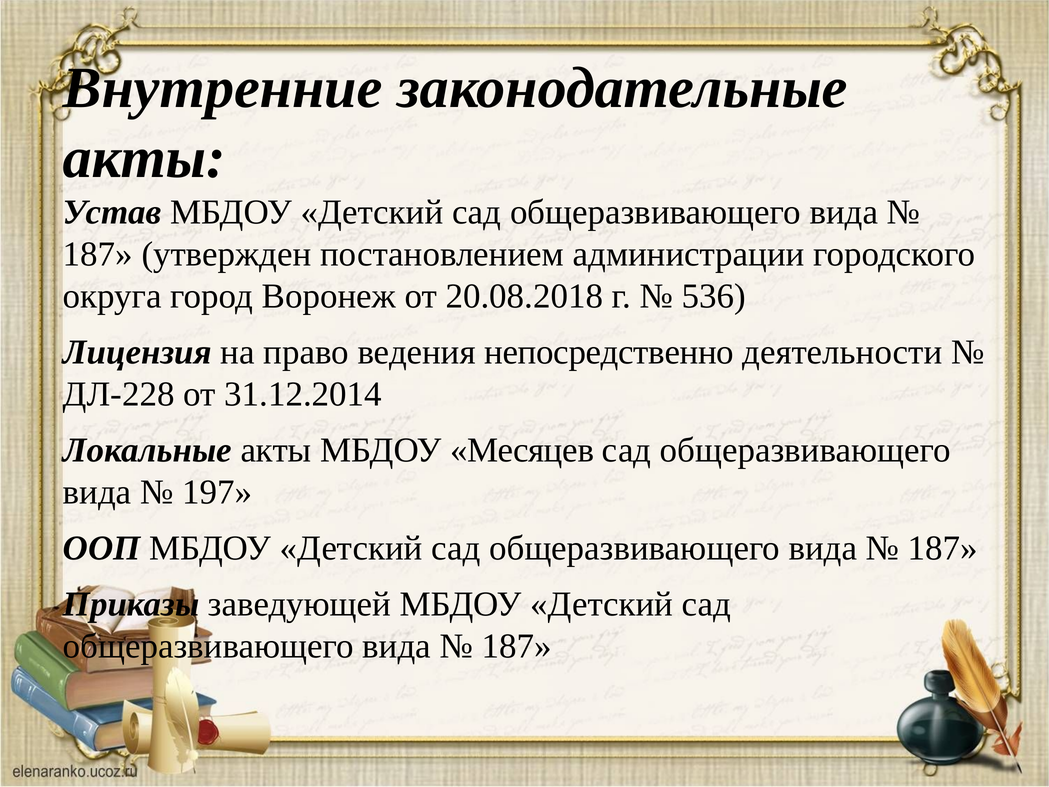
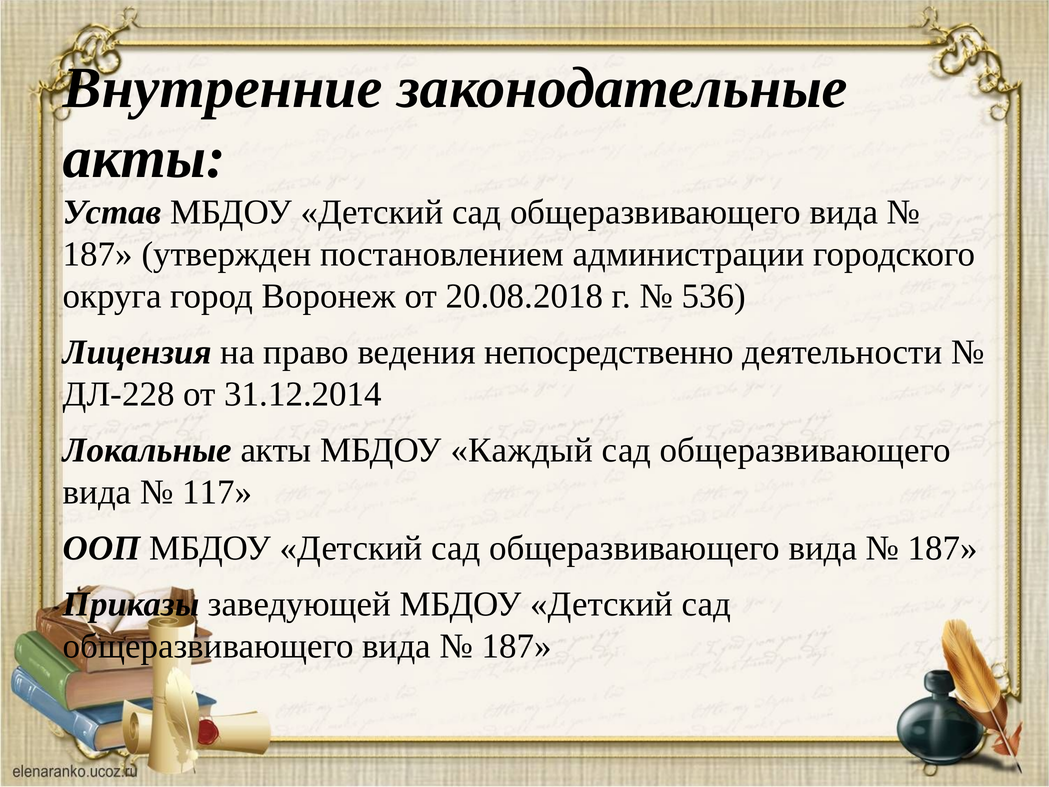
Месяцев: Месяцев -> Каждый
197: 197 -> 117
